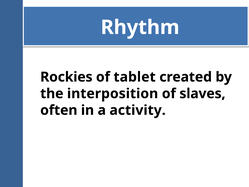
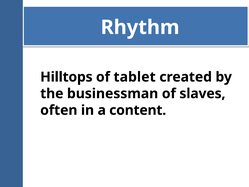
Rockies: Rockies -> Hilltops
interposition: interposition -> businessman
activity: activity -> content
